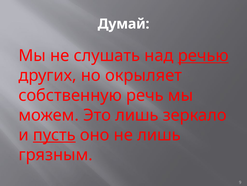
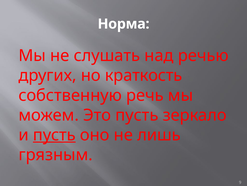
Думай: Думай -> Норма
речью underline: present -> none
окрыляет: окрыляет -> краткость
Это лишь: лишь -> пусть
